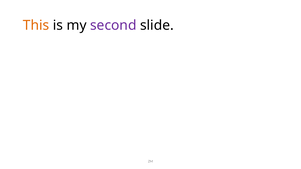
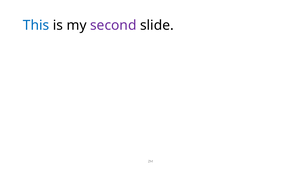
This colour: orange -> blue
